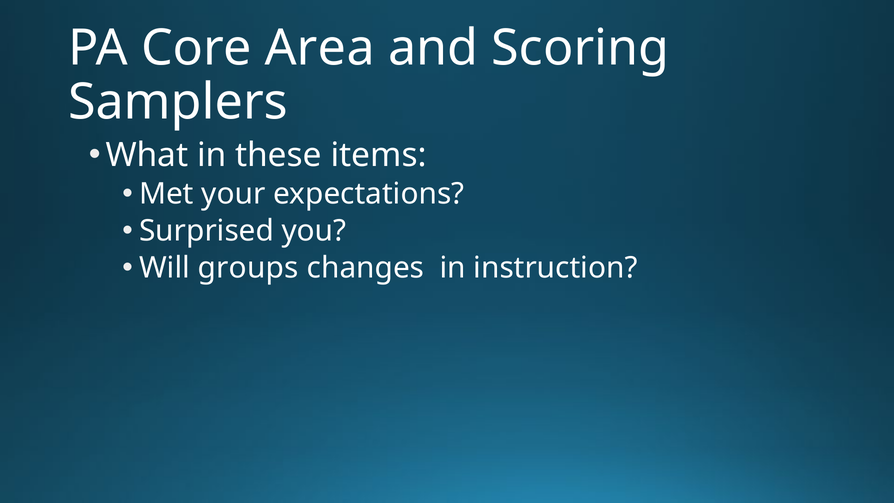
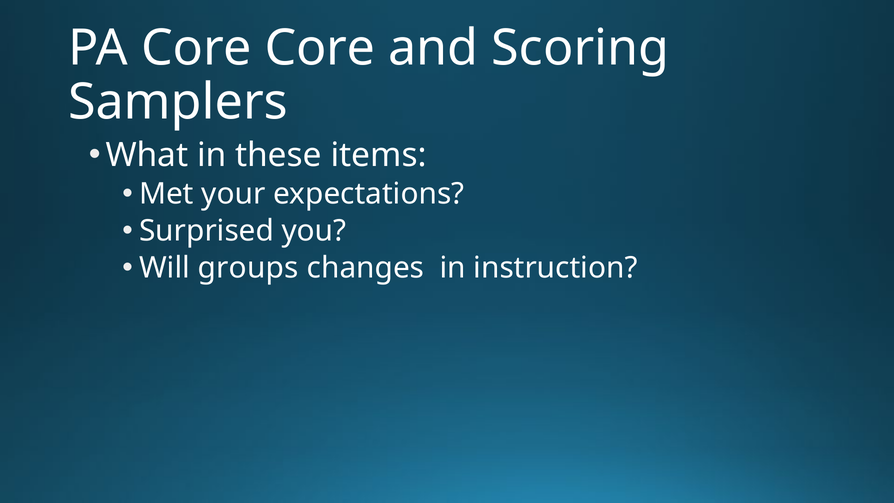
Core Area: Area -> Core
